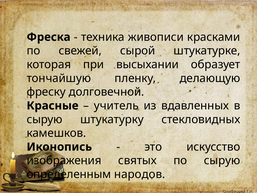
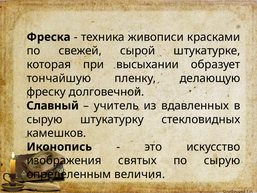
Красные: Красные -> Славный
народов: народов -> величия
